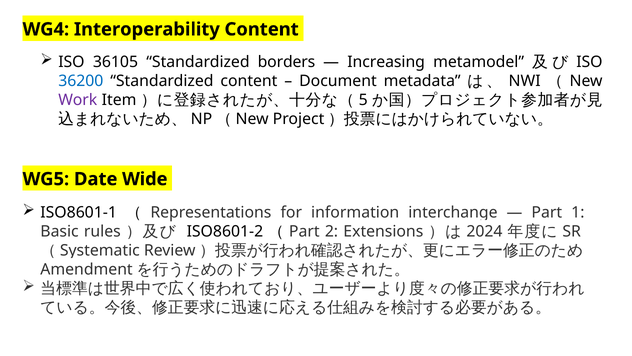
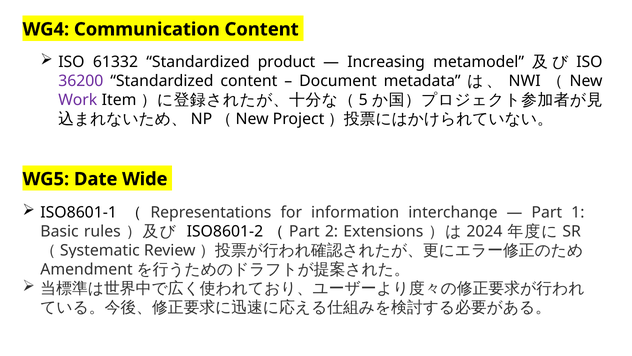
Interoperability: Interoperability -> Communication
36105: 36105 -> 61332
borders: borders -> product
36200 colour: blue -> purple
